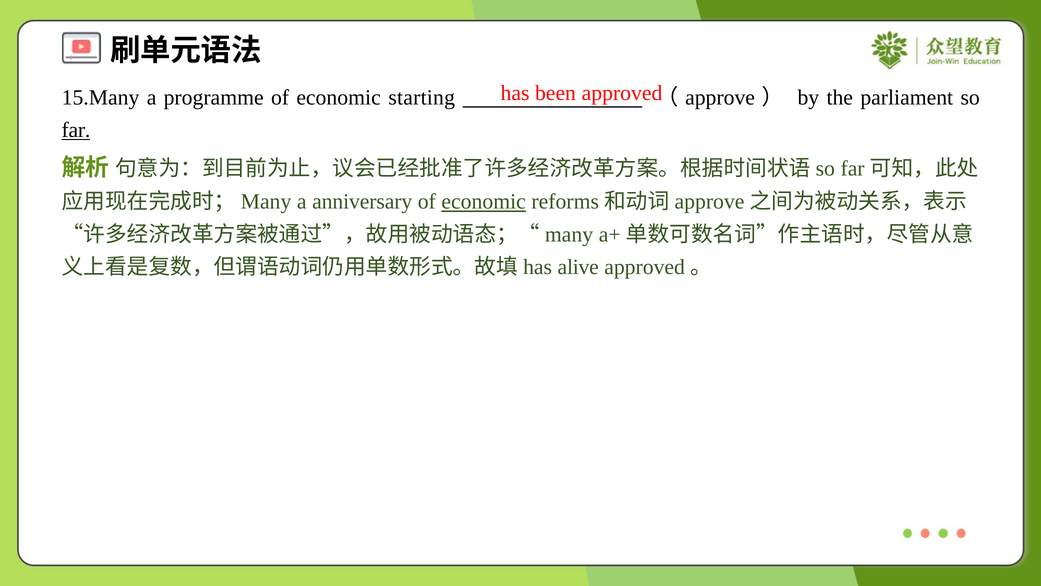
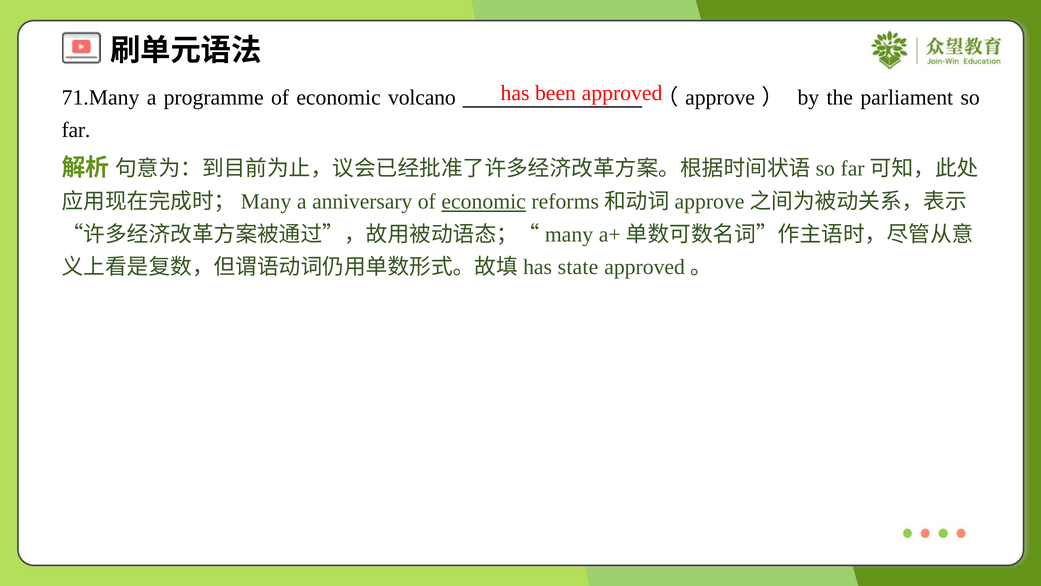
15.Many: 15.Many -> 71.Many
starting: starting -> volcano
far underline: present -> none
alive: alive -> state
